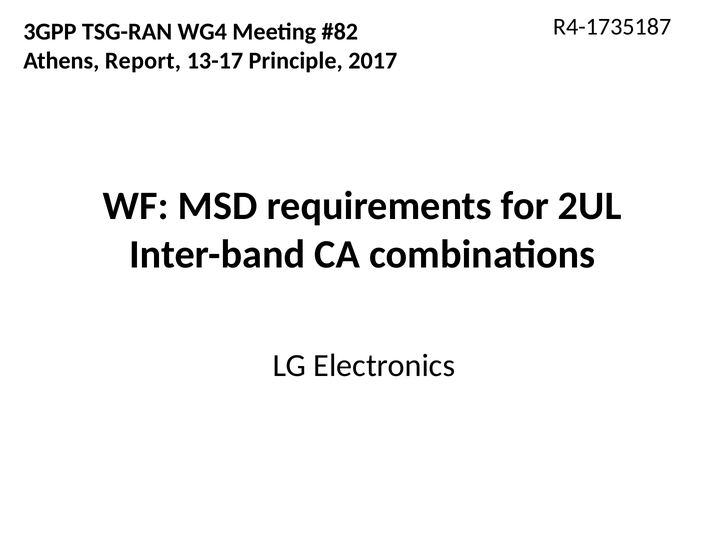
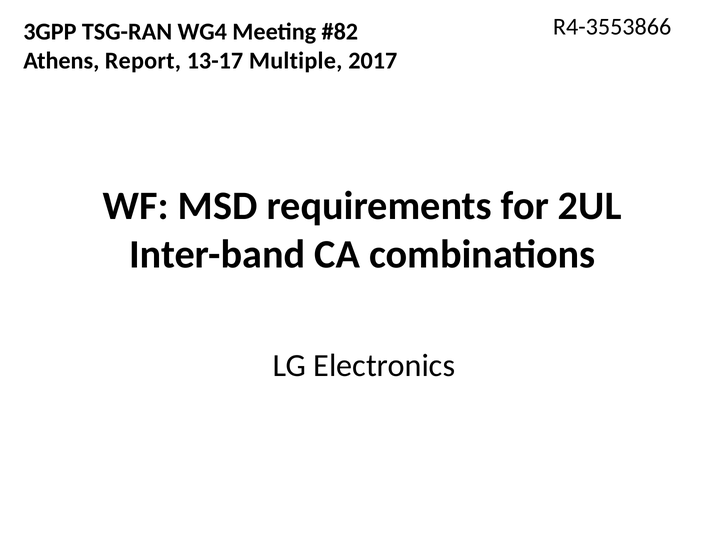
R4-1735187: R4-1735187 -> R4-3553866
Principle: Principle -> Multiple
